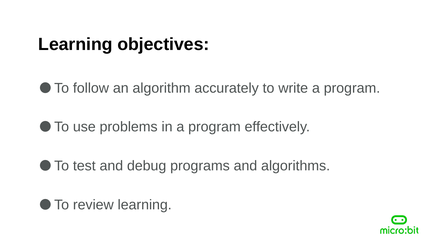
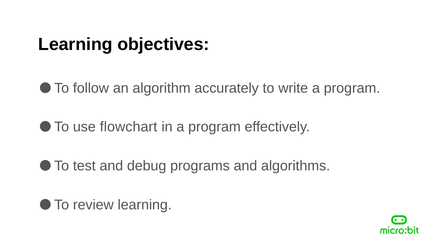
problems: problems -> flowchart
